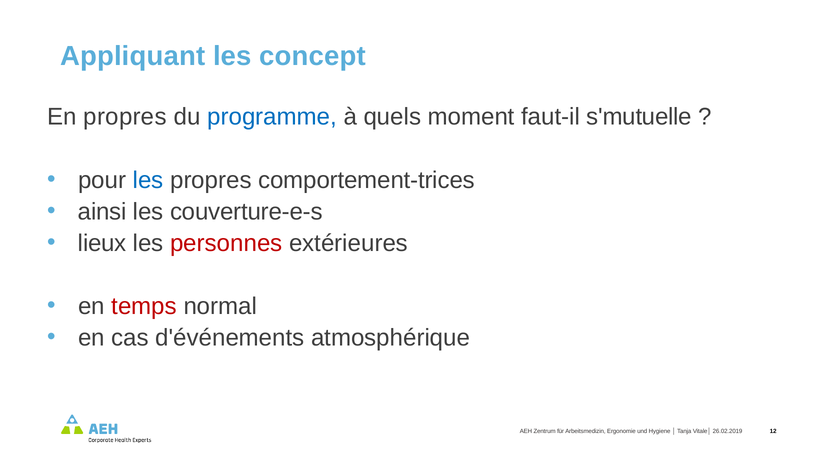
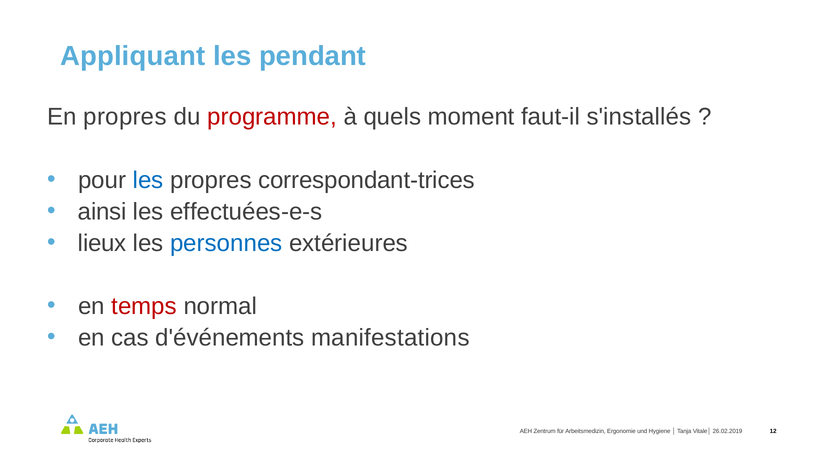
concept: concept -> pendant
programme colour: blue -> red
s'mutuelle: s'mutuelle -> s'installés
comportement-trices: comportement-trices -> correspondant-trices
couverture-e-s: couverture-e-s -> effectuées-e-s
personnes colour: red -> blue
atmosphérique: atmosphérique -> manifestations
